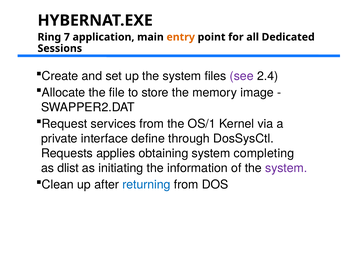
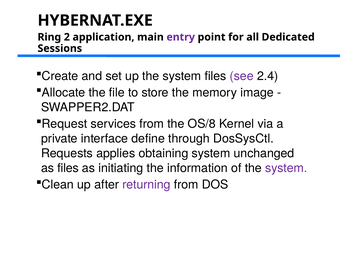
7: 7 -> 2
entry colour: orange -> purple
OS/1: OS/1 -> OS/8
completing: completing -> unchanged
as dlist: dlist -> files
returning colour: blue -> purple
